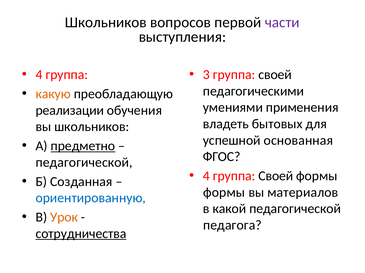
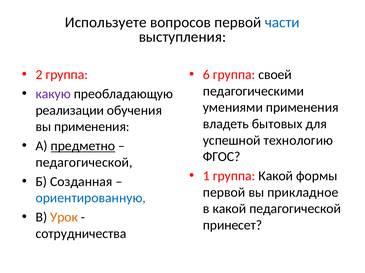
Школьников at (106, 22): Школьников -> Используете
части colour: purple -> blue
4 at (39, 75): 4 -> 2
3: 3 -> 6
какую colour: orange -> purple
вы школьников: школьников -> применения
основанная: основанная -> технологию
4 at (206, 176): 4 -> 1
Своей at (276, 176): Своей -> Какой
формы at (224, 193): формы -> первой
материалов: материалов -> прикладное
педагога: педагога -> принесет
сотрудничества underline: present -> none
